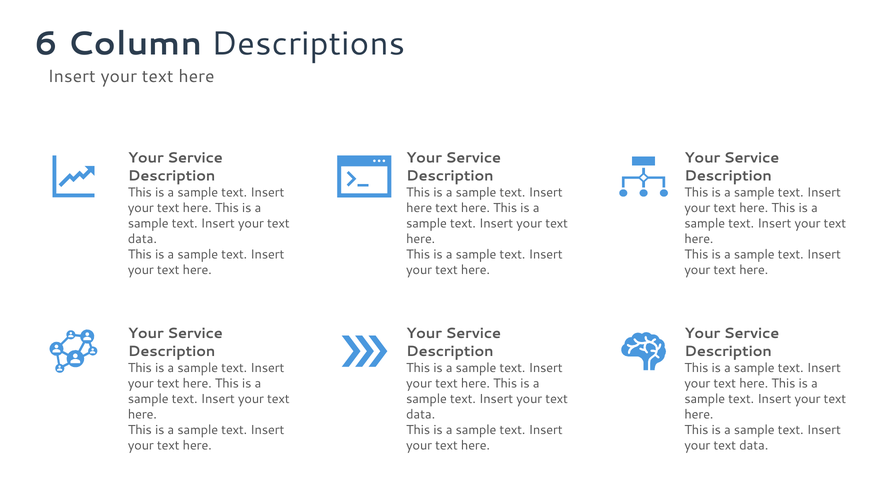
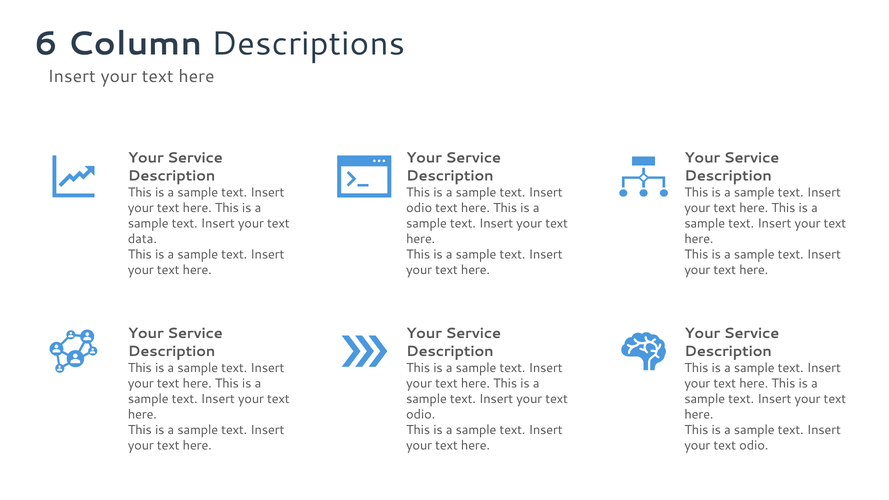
here at (419, 208): here -> odio
data at (421, 415): data -> odio
data at (754, 446): data -> odio
